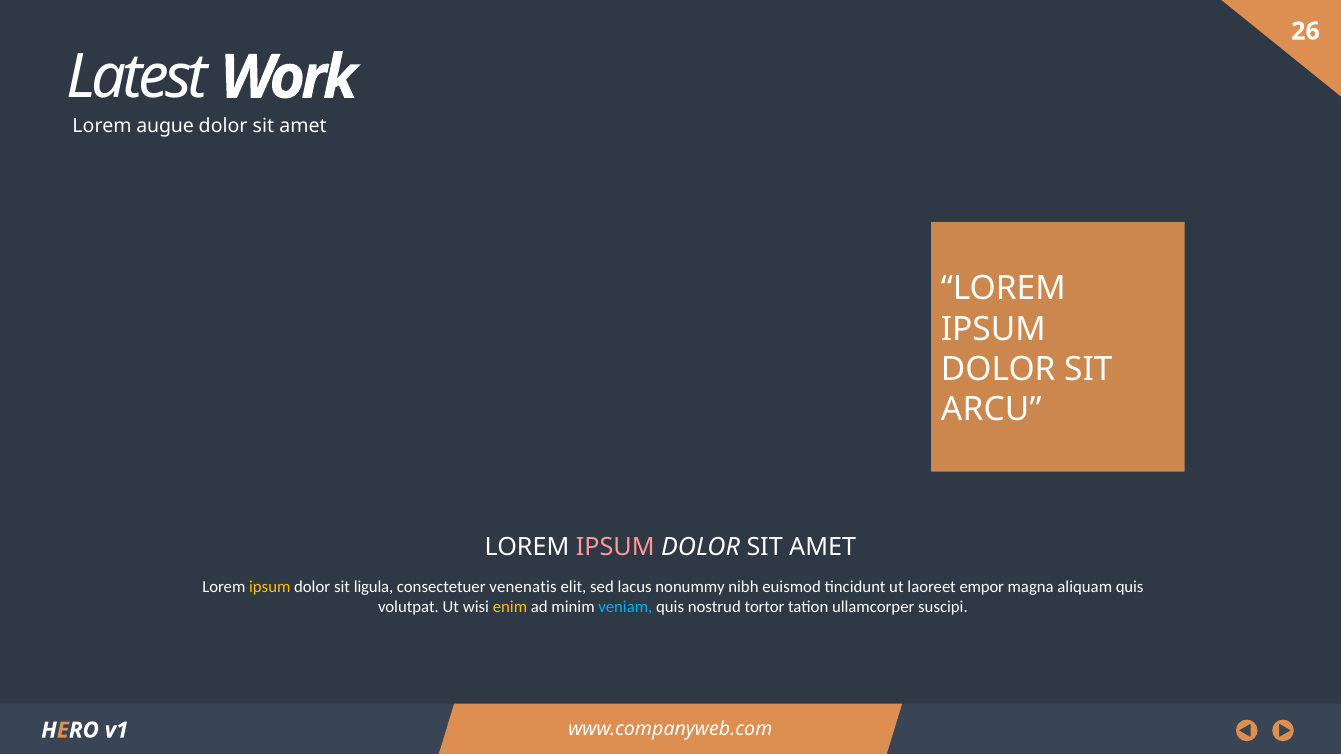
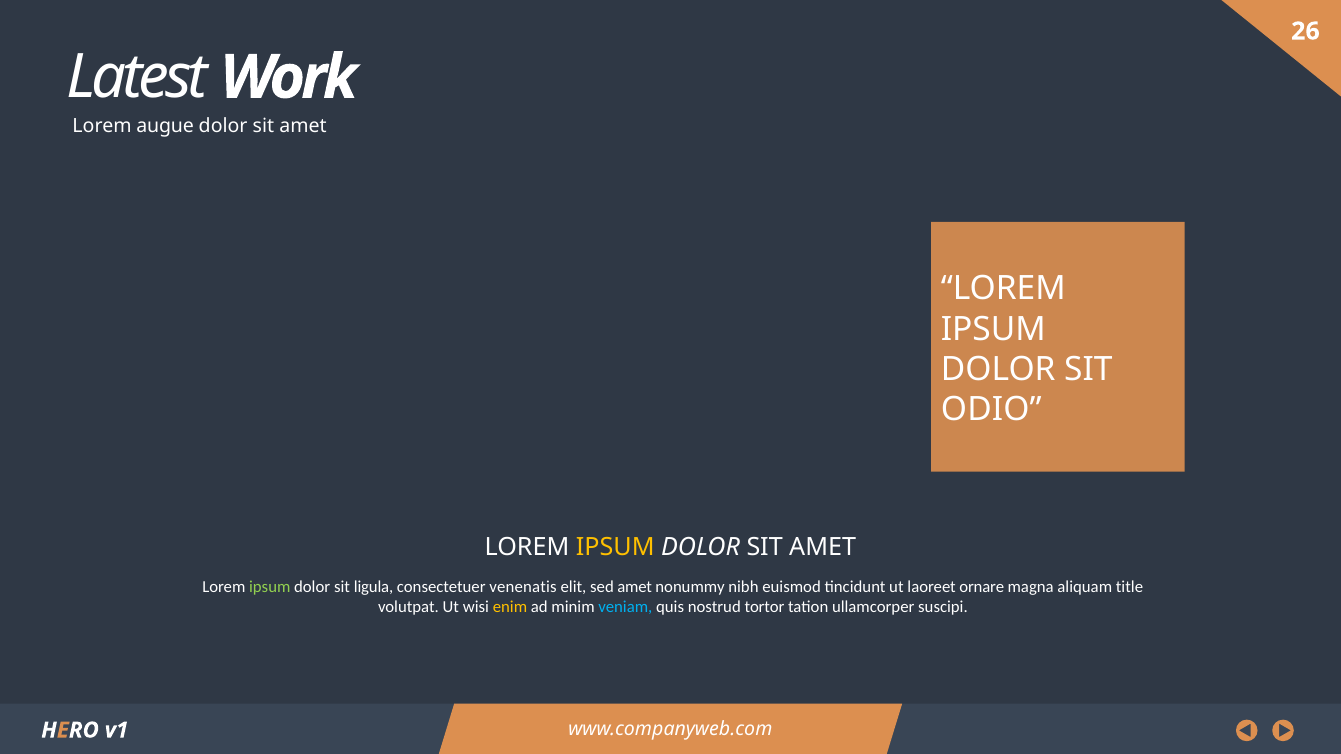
ARCU: ARCU -> ODIO
IPSUM at (615, 547) colour: pink -> yellow
ipsum at (270, 587) colour: yellow -> light green
sed lacus: lacus -> amet
empor: empor -> ornare
aliquam quis: quis -> title
